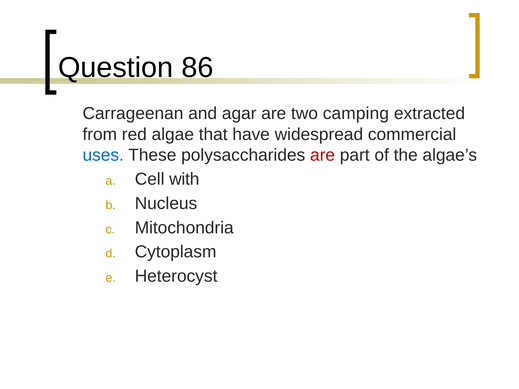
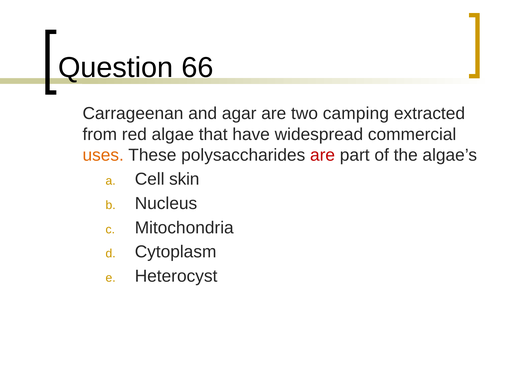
86: 86 -> 66
uses colour: blue -> orange
with: with -> skin
